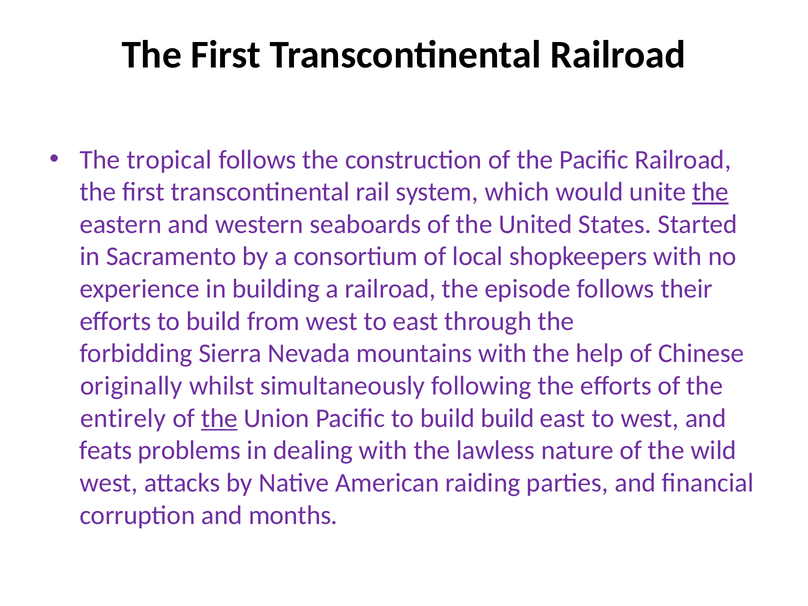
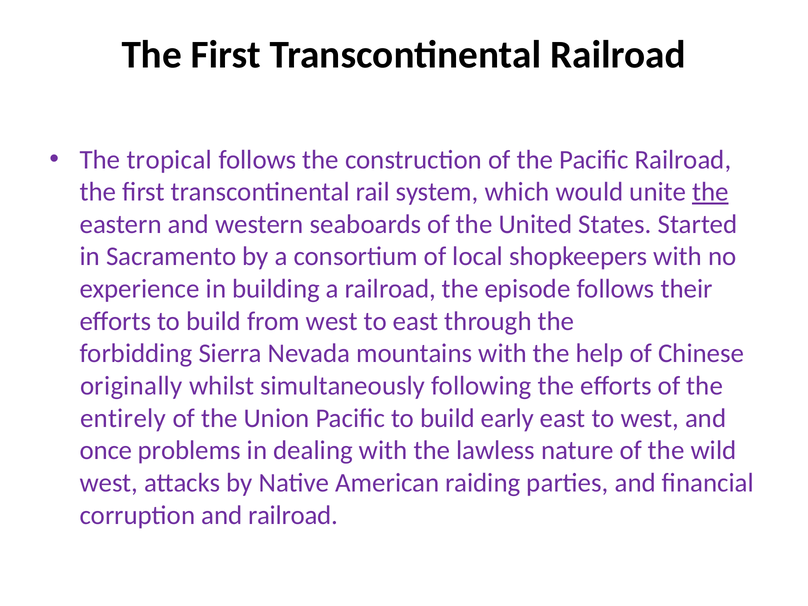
the at (219, 418) underline: present -> none
build build: build -> early
feats: feats -> once
and months: months -> railroad
